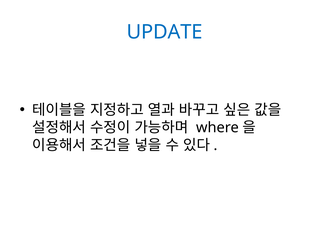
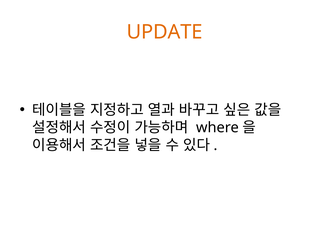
UPDATE colour: blue -> orange
